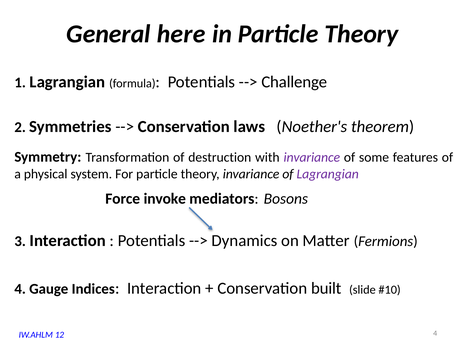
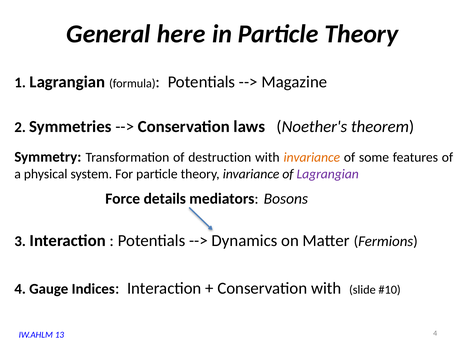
Challenge: Challenge -> Magazine
invariance at (312, 157) colour: purple -> orange
invoke: invoke -> details
Conservation built: built -> with
12: 12 -> 13
